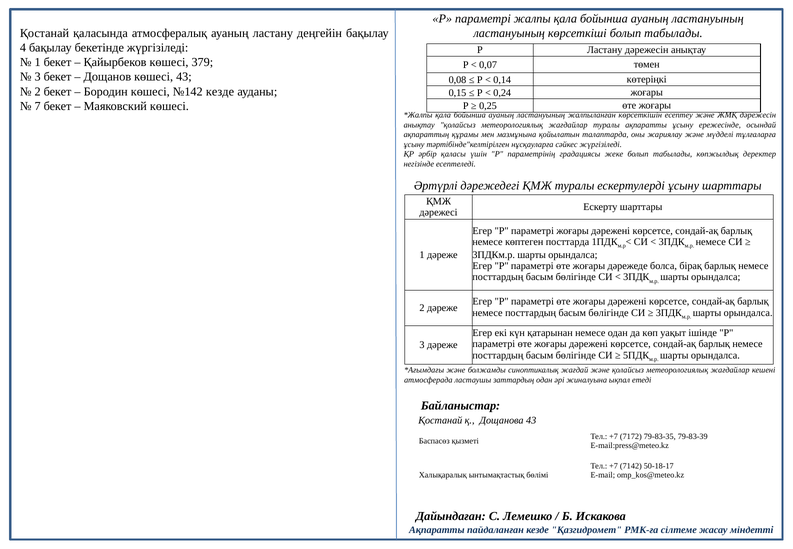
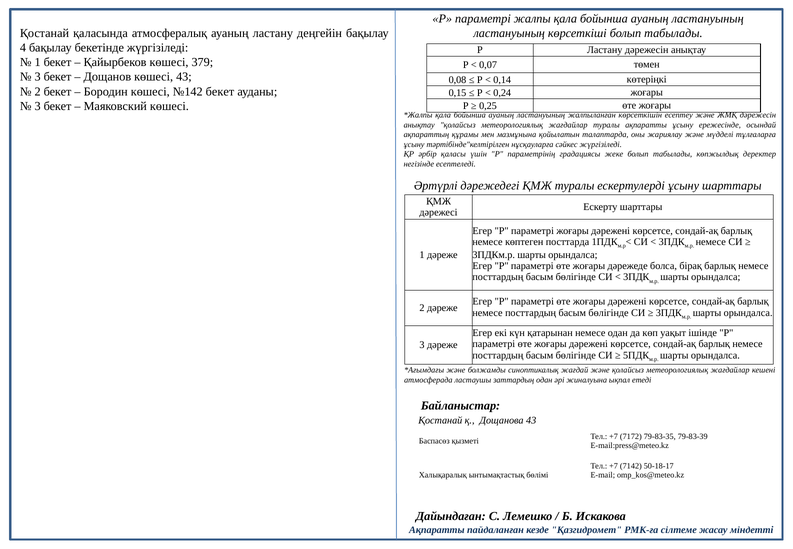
№142 кезде: кезде -> бекет
7 at (38, 106): 7 -> 3
